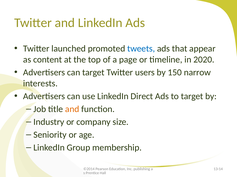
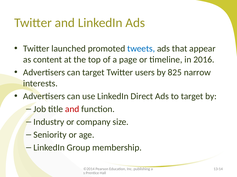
2020: 2020 -> 2016
150: 150 -> 825
and at (72, 110) colour: orange -> red
